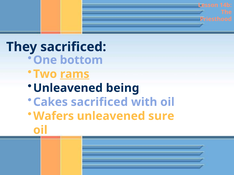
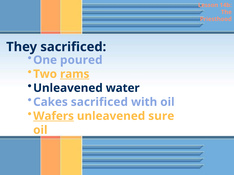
bottom: bottom -> poured
being: being -> water
Wafers underline: none -> present
